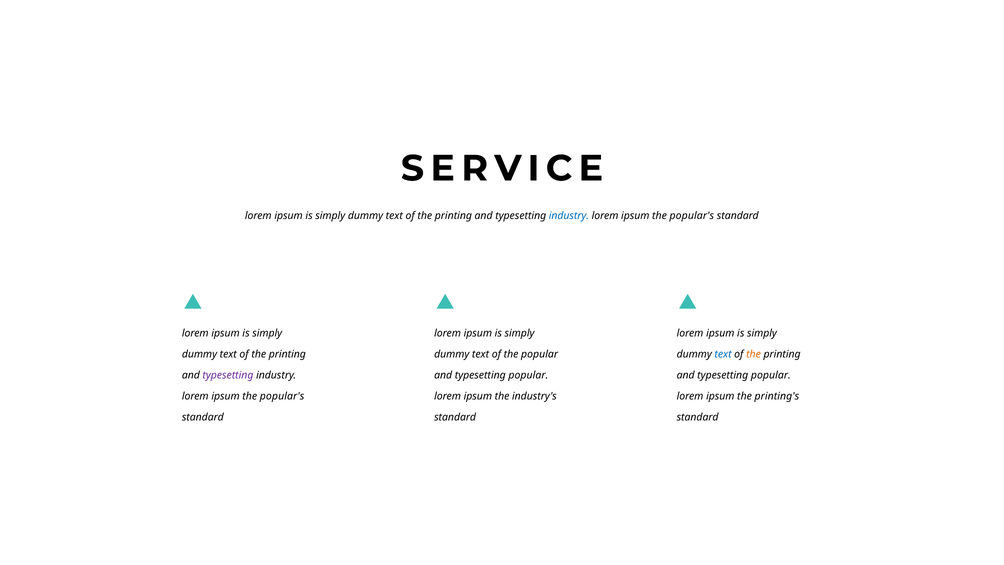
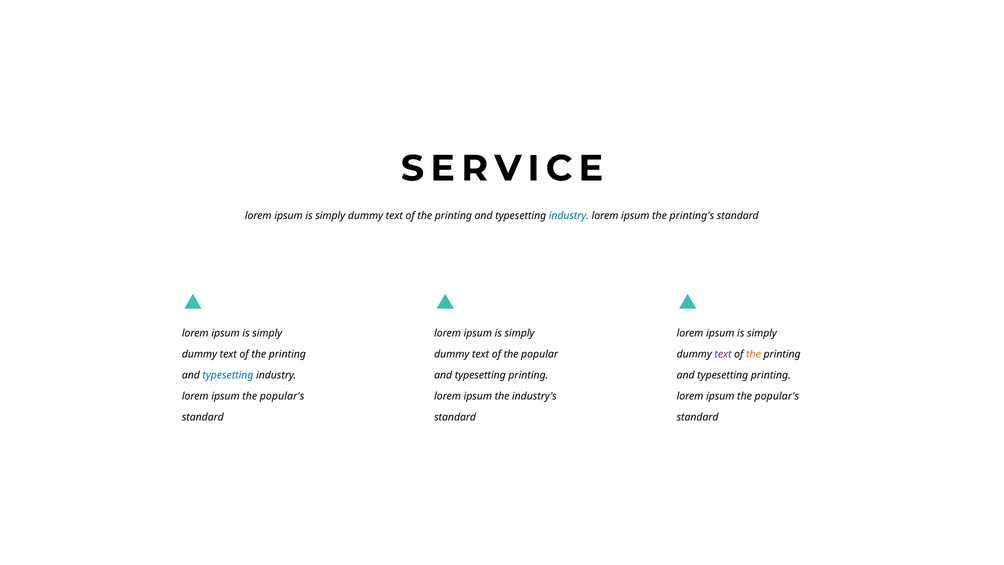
popular's at (692, 216): popular's -> printing's
text at (723, 354) colour: blue -> purple
typesetting at (228, 375) colour: purple -> blue
popular at (528, 375): popular -> printing
popular at (771, 375): popular -> printing
printing's at (777, 396): printing's -> popular's
